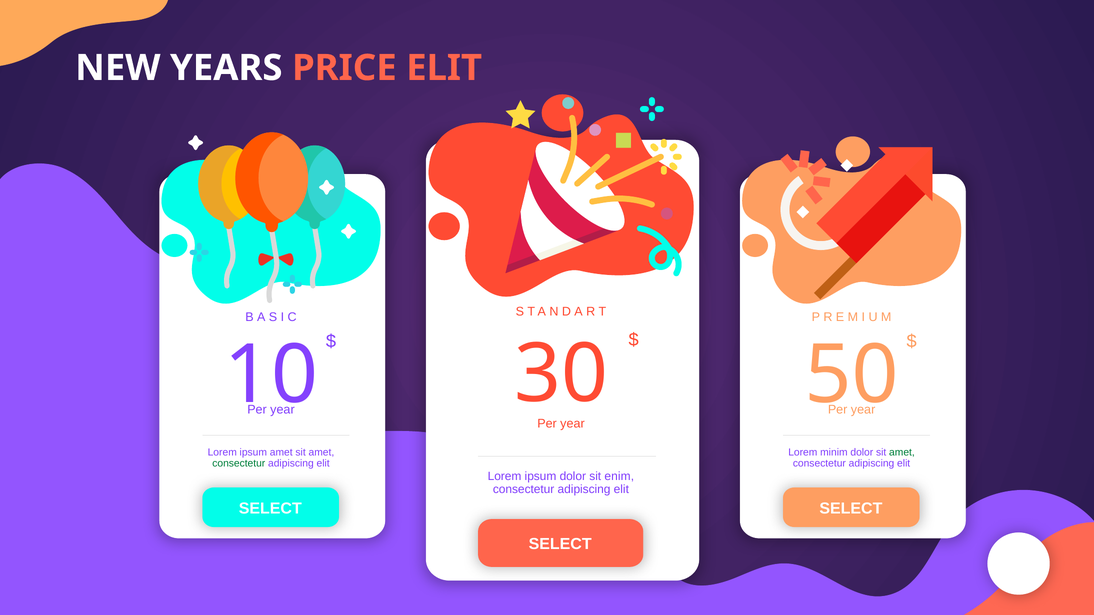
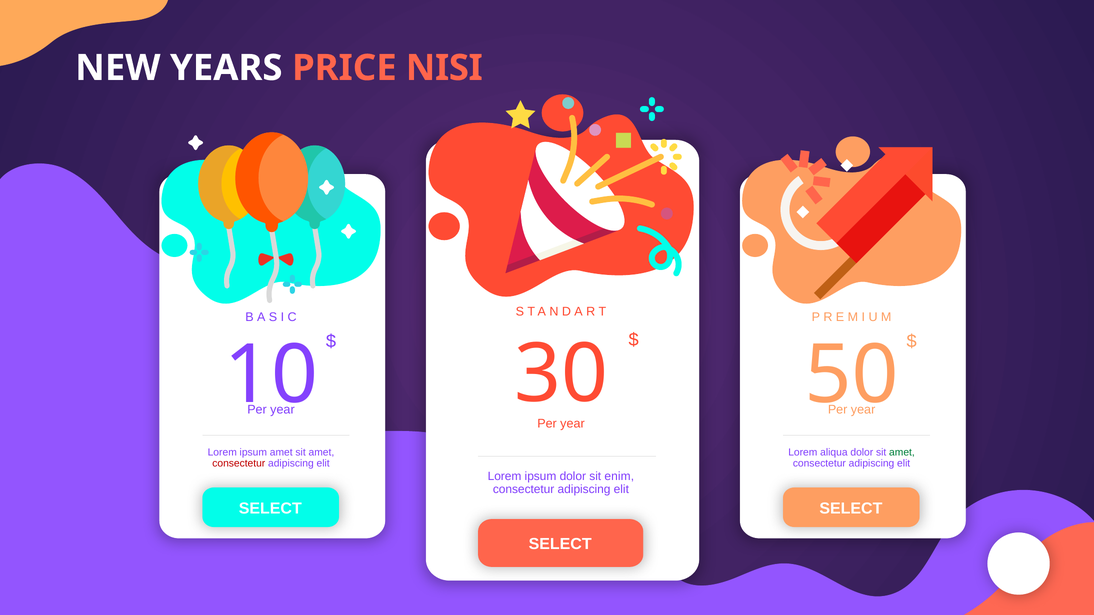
PRICE ELIT: ELIT -> NISI
minim: minim -> aliqua
consectetur at (239, 464) colour: green -> red
